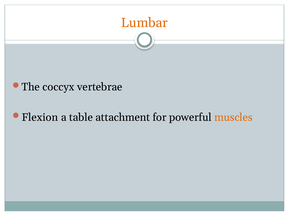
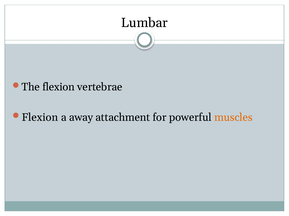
Lumbar colour: orange -> black
The coccyx: coccyx -> flexion
table: table -> away
